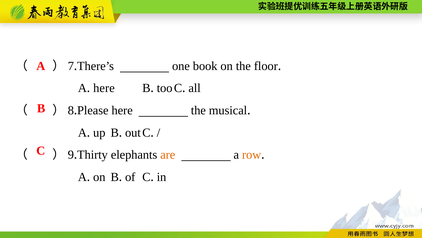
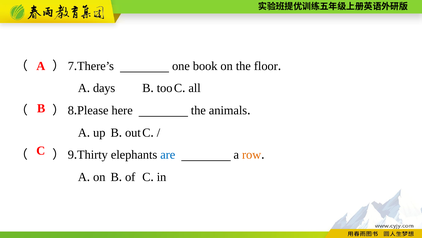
here at (104, 88): here -> days
musical: musical -> animals
are colour: orange -> blue
